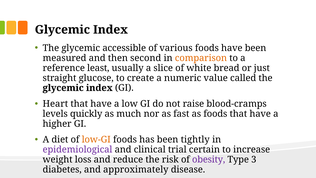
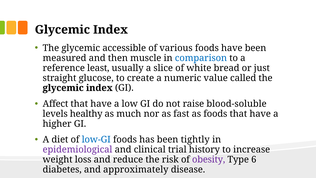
second: second -> muscle
comparison colour: orange -> blue
Heart: Heart -> Affect
blood-cramps: blood-cramps -> blood-soluble
quickly: quickly -> healthy
low-GI colour: orange -> blue
certain: certain -> history
3: 3 -> 6
